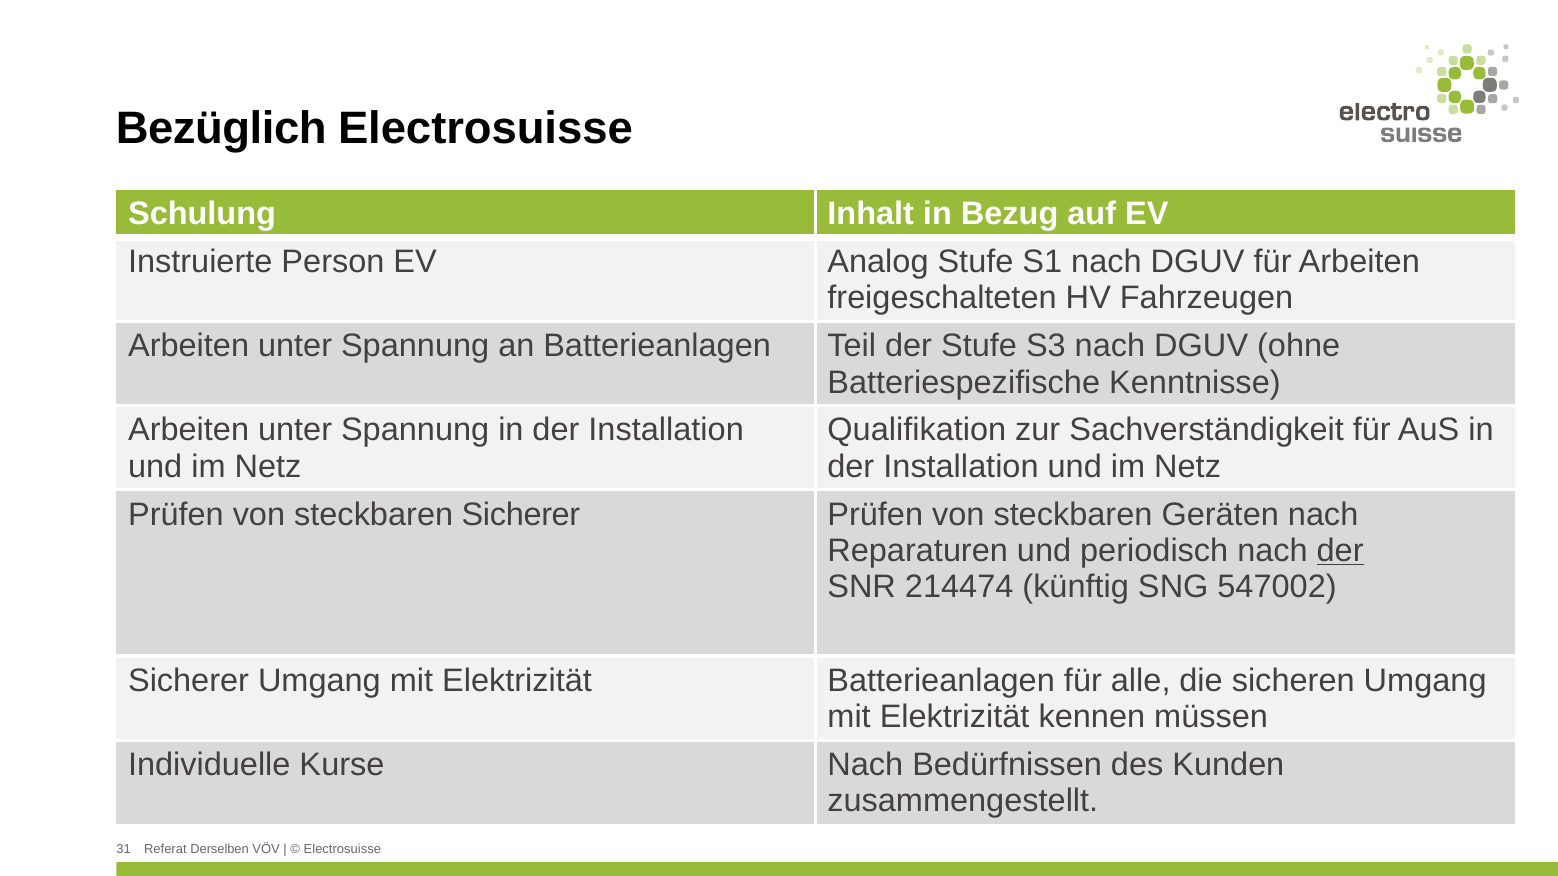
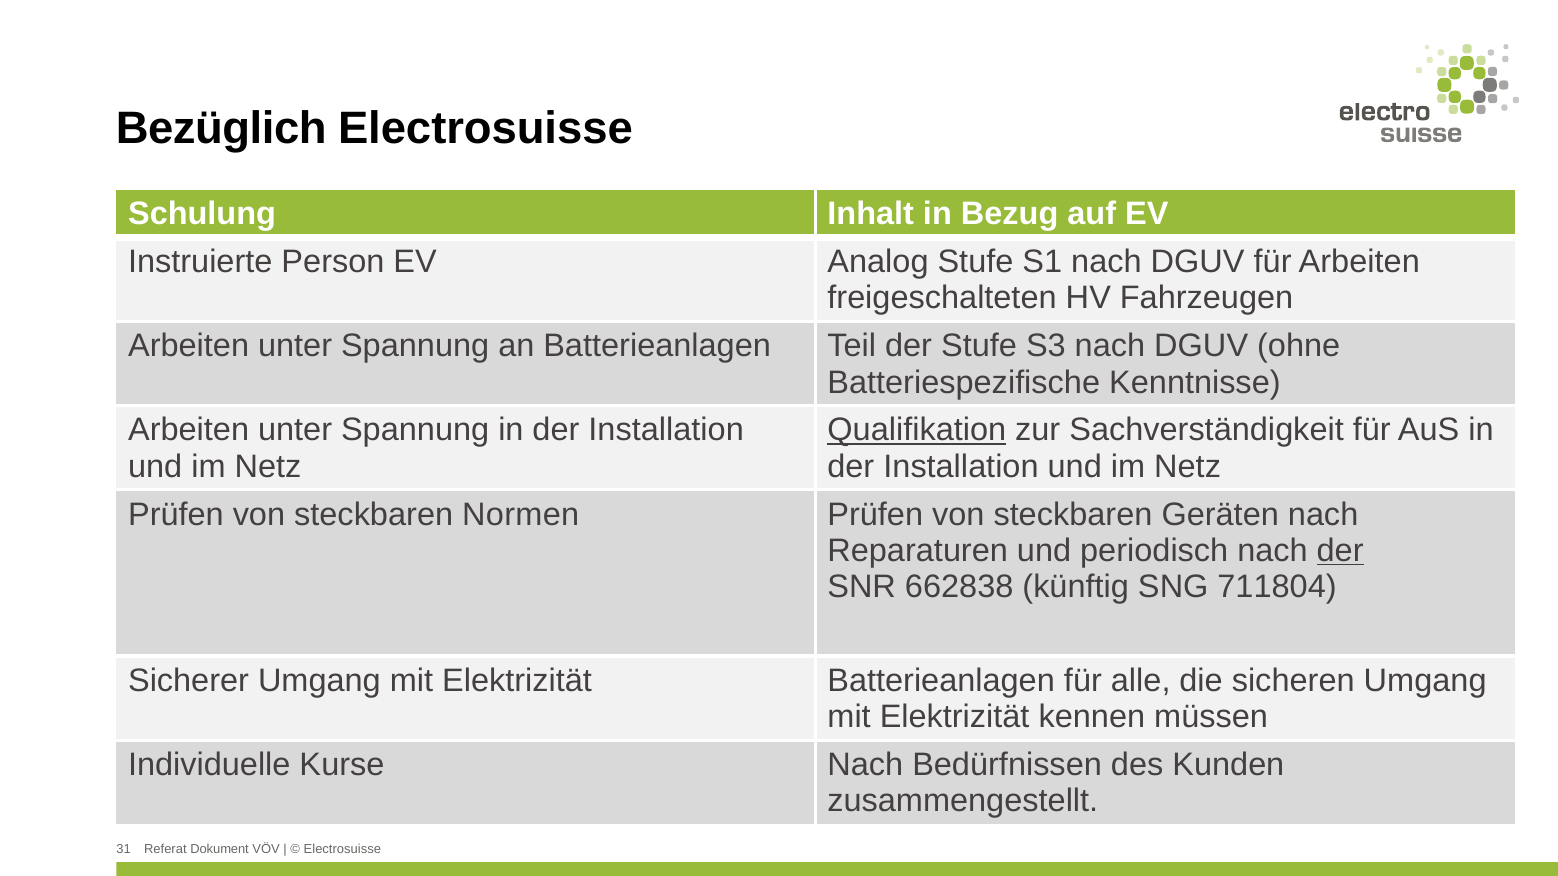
Qualifikation underline: none -> present
steckbaren Sicherer: Sicherer -> Normen
214474: 214474 -> 662838
547002: 547002 -> 711804
Derselben: Derselben -> Dokument
